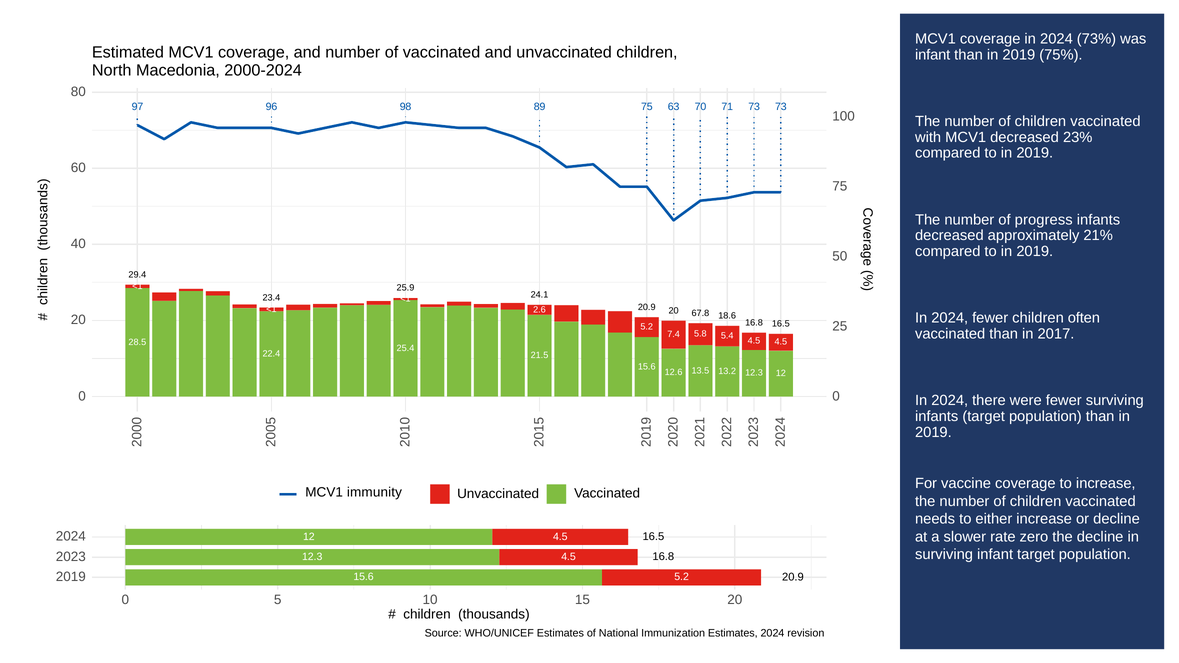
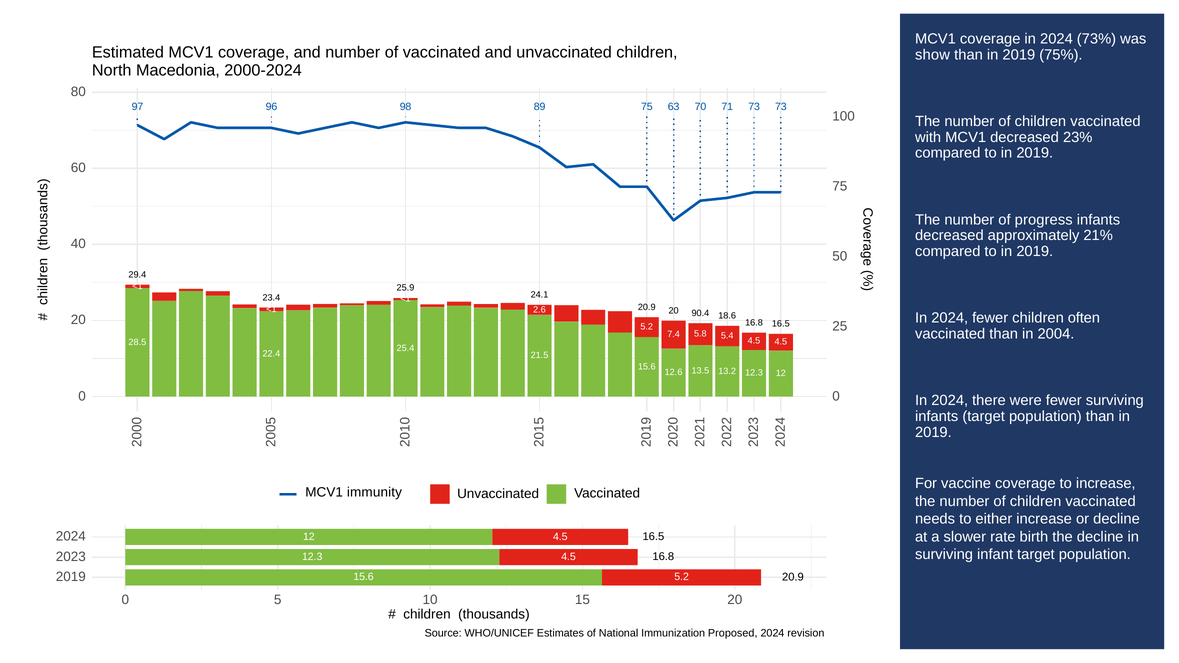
infant at (933, 55): infant -> show
67.8: 67.8 -> 90.4
2017: 2017 -> 2004
zero: zero -> birth
Immunization Estimates: Estimates -> Proposed
